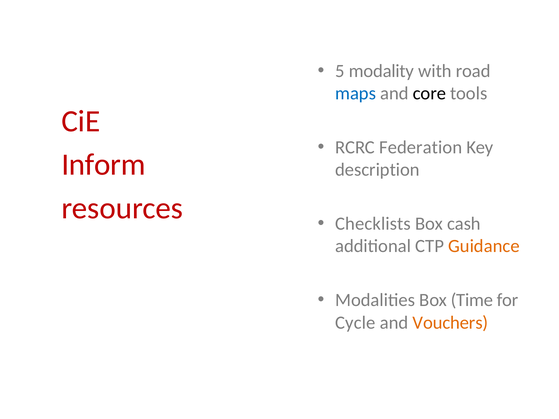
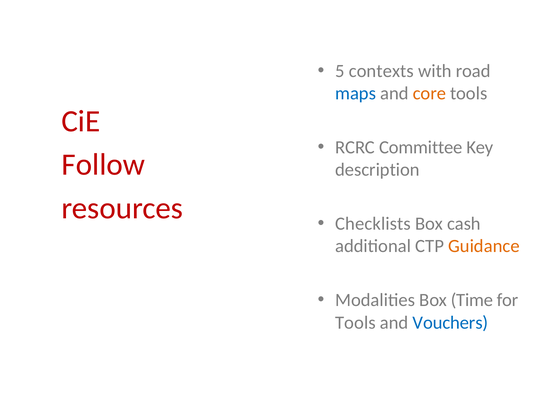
modality: modality -> contexts
core colour: black -> orange
Federation: Federation -> Committee
Inform: Inform -> Follow
Cycle at (355, 323): Cycle -> Tools
Vouchers colour: orange -> blue
